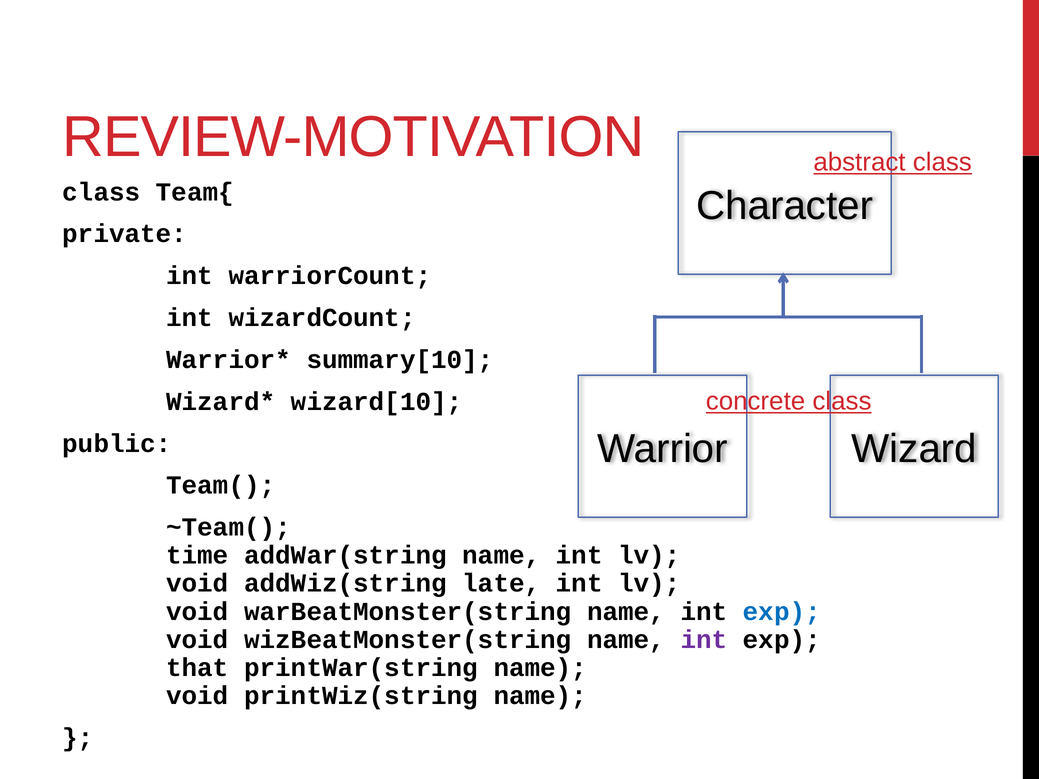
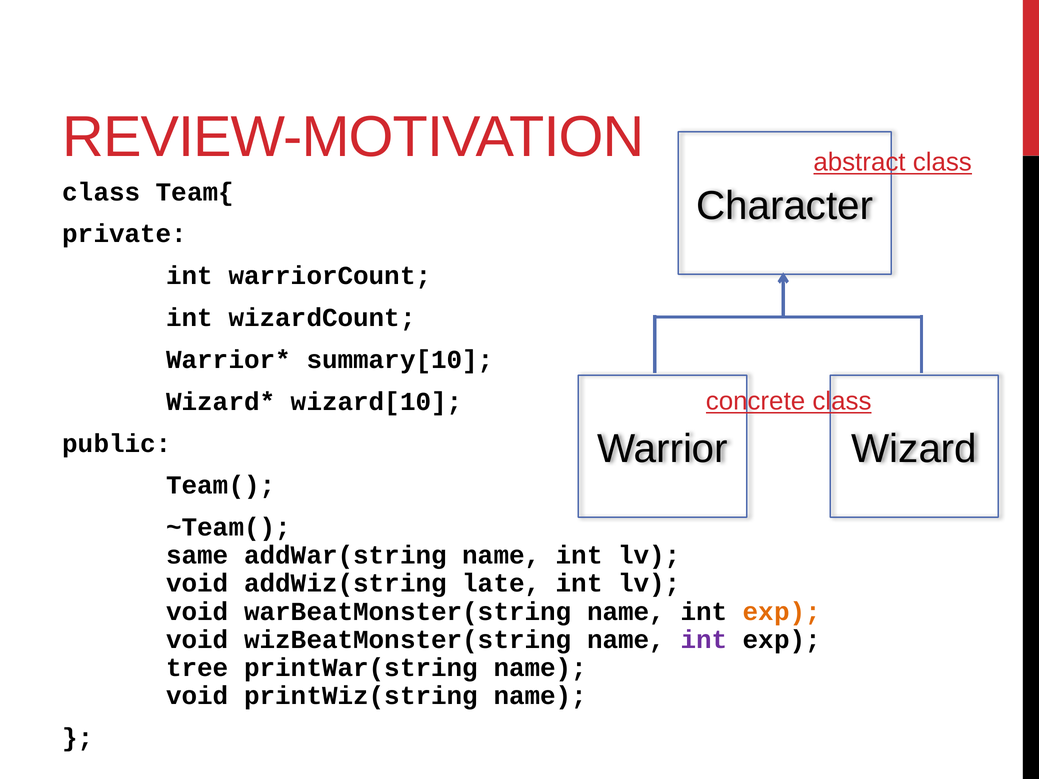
time: time -> same
exp at (782, 612) colour: blue -> orange
that: that -> tree
